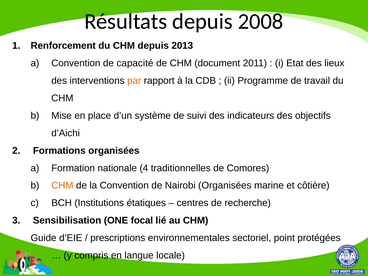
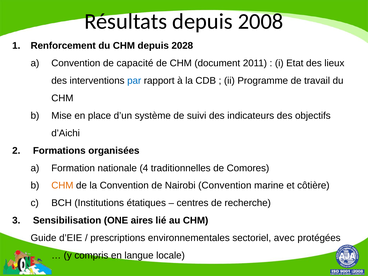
2013: 2013 -> 2028
par colour: orange -> blue
Nairobi Organisées: Organisées -> Convention
focal: focal -> aires
point: point -> avec
